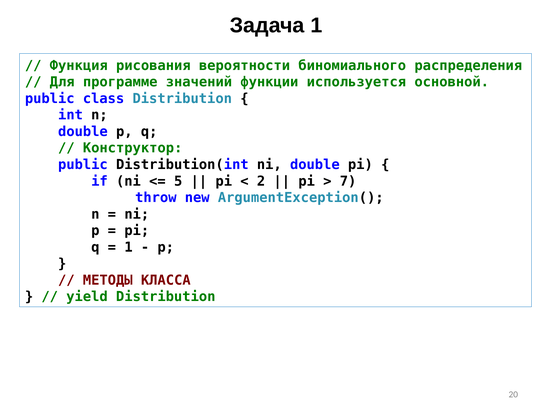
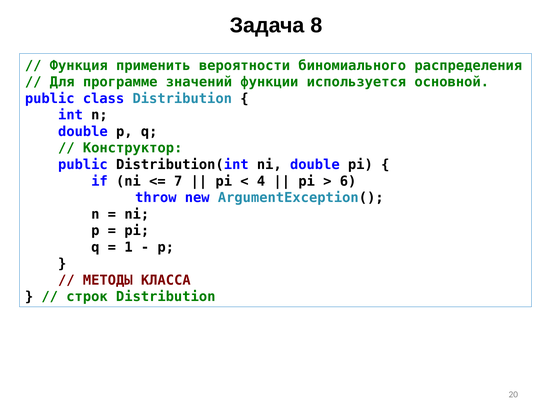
Задача 1: 1 -> 8
рисования: рисования -> применить
5: 5 -> 7
2: 2 -> 4
7: 7 -> 6
yield: yield -> строк
